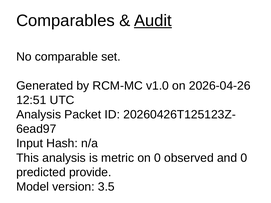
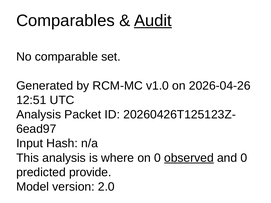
metric: metric -> where
observed underline: none -> present
3.5: 3.5 -> 2.0
